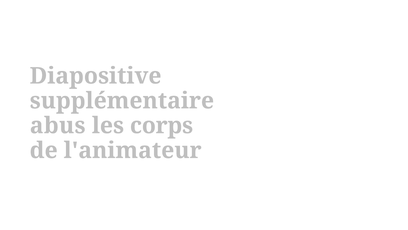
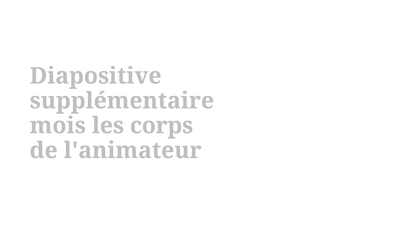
abus: abus -> mois
